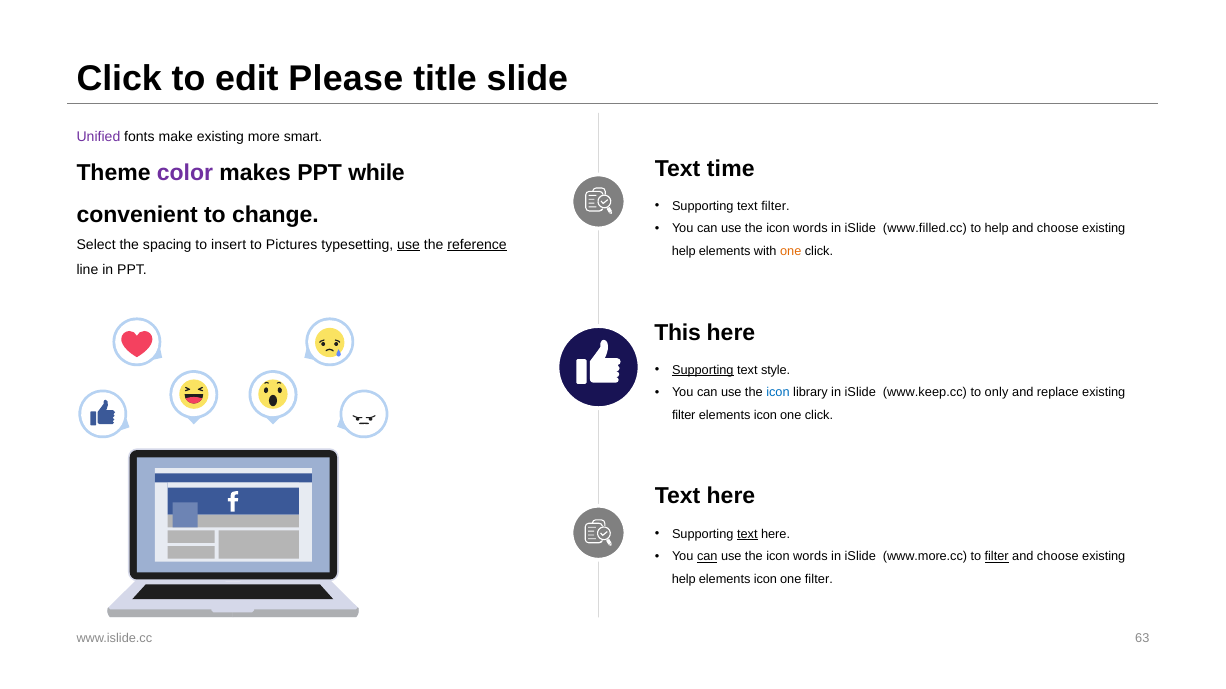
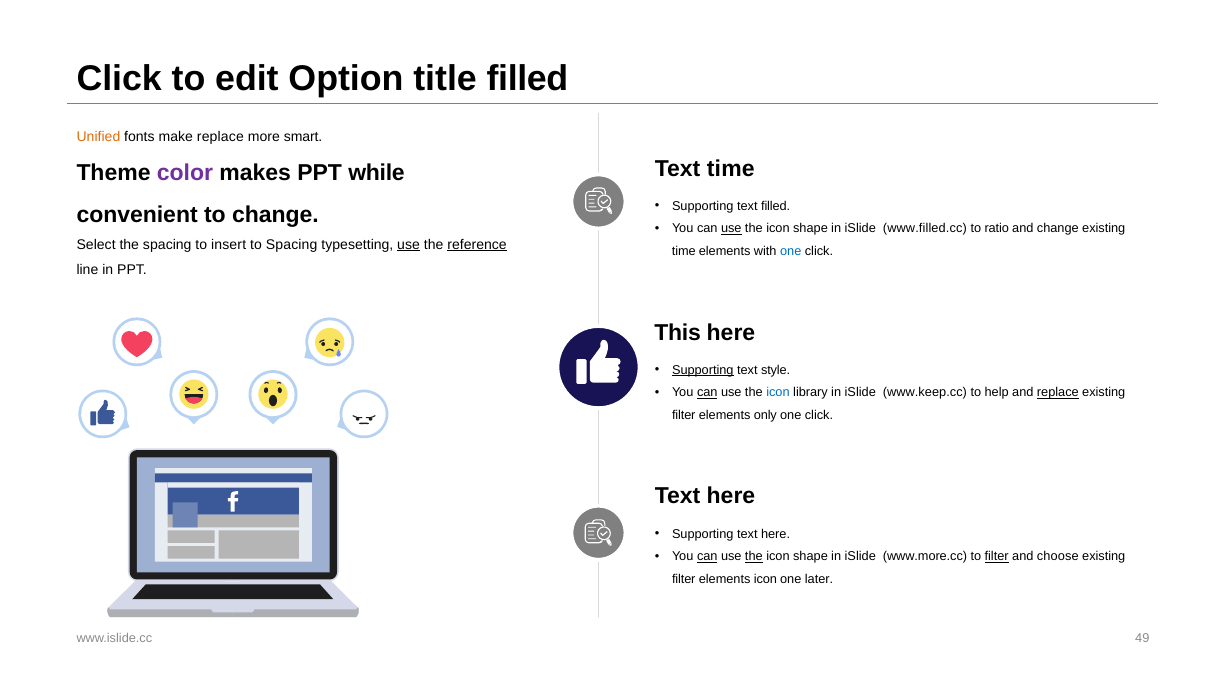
Please: Please -> Option
title slide: slide -> filled
Unified colour: purple -> orange
make existing: existing -> replace
text filter: filter -> filled
use at (731, 229) underline: none -> present
words at (810, 229): words -> shape
to help: help -> ratio
choose at (1058, 229): choose -> change
to Pictures: Pictures -> Spacing
help at (684, 252): help -> time
one at (791, 252) colour: orange -> blue
can at (707, 393) underline: none -> present
only: only -> help
replace at (1058, 393) underline: none -> present
icon at (765, 416): icon -> only
text at (747, 534) underline: present -> none
the at (754, 557) underline: none -> present
words at (810, 557): words -> shape
help at (684, 580): help -> filter
one filter: filter -> later
63: 63 -> 49
